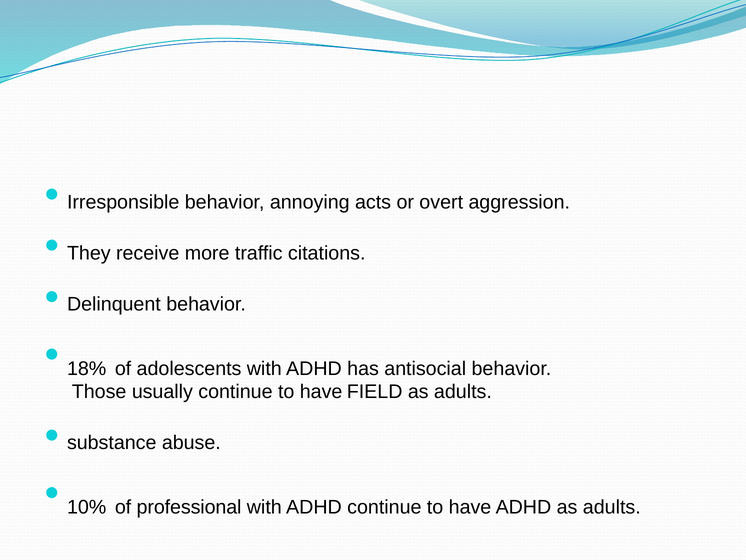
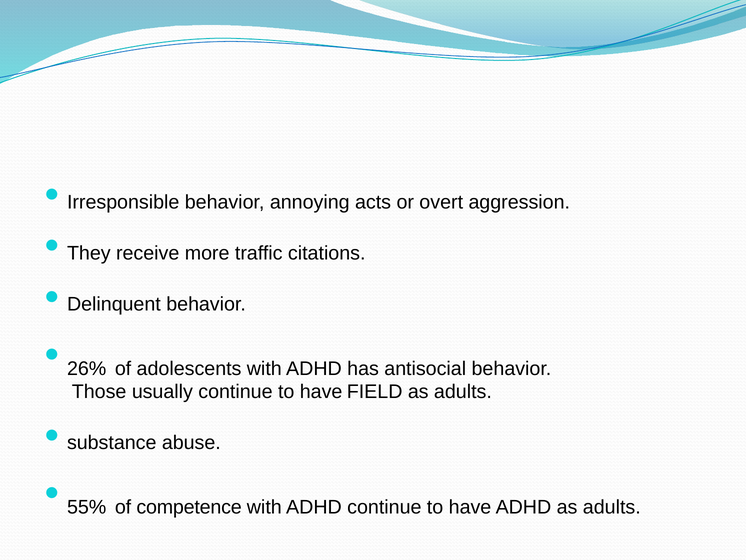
18%: 18% -> 26%
10%: 10% -> 55%
professional: professional -> competence
